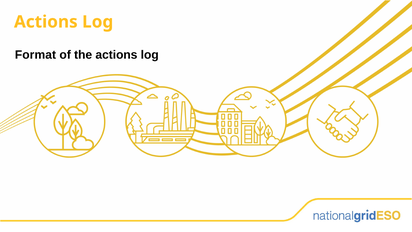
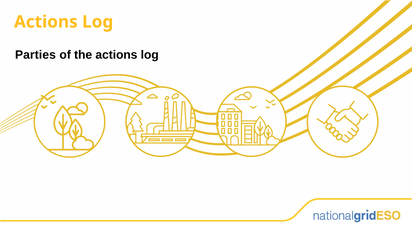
Format: Format -> Parties
